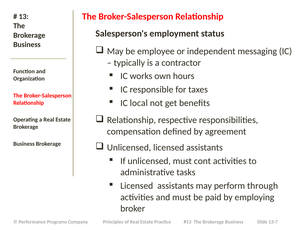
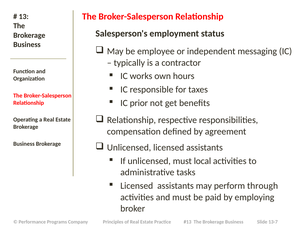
local: local -> prior
cont: cont -> local
